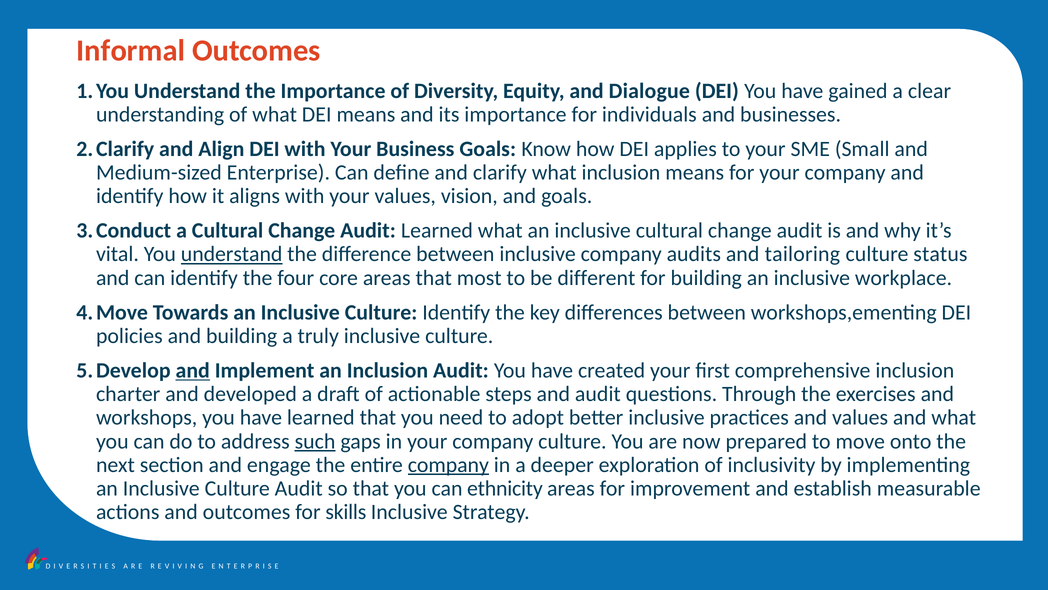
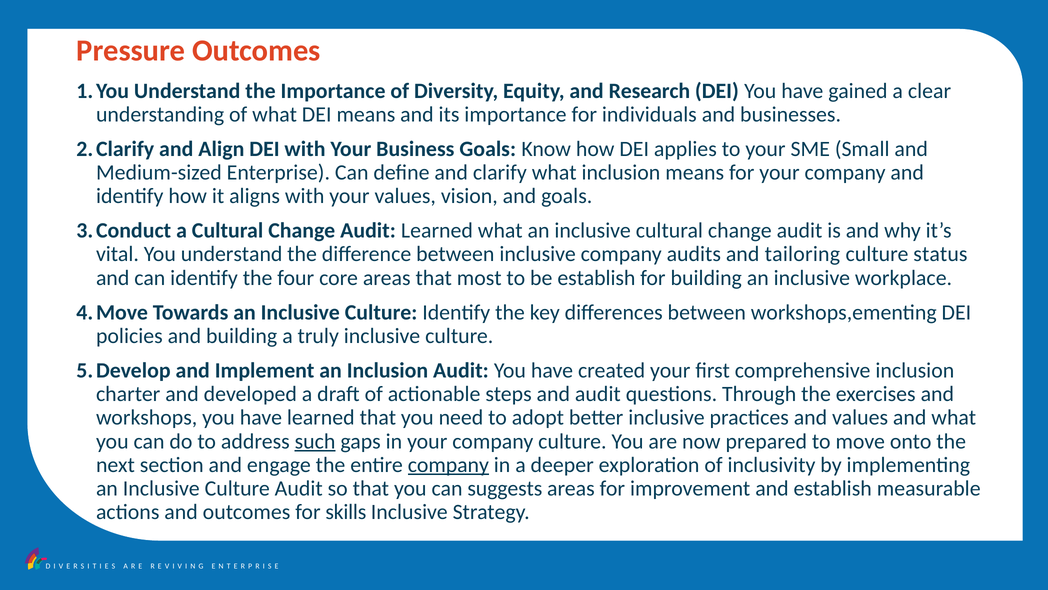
Informal: Informal -> Pressure
Dialogue: Dialogue -> Research
understand at (232, 254) underline: present -> none
be different: different -> establish
and at (193, 370) underline: present -> none
ethnicity: ethnicity -> suggests
